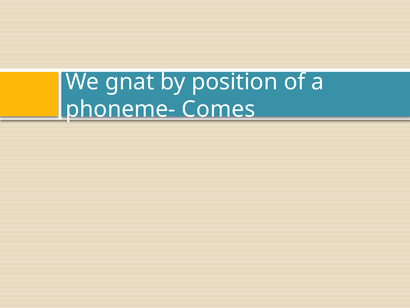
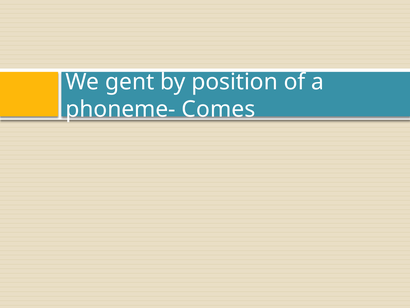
gnat: gnat -> gent
